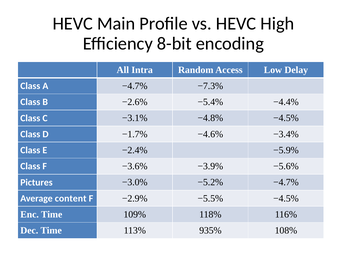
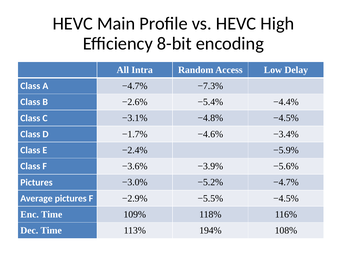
Average content: content -> pictures
935%: 935% -> 194%
